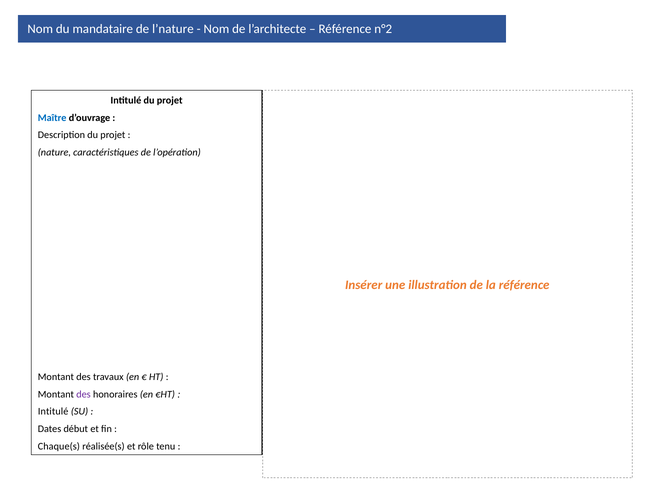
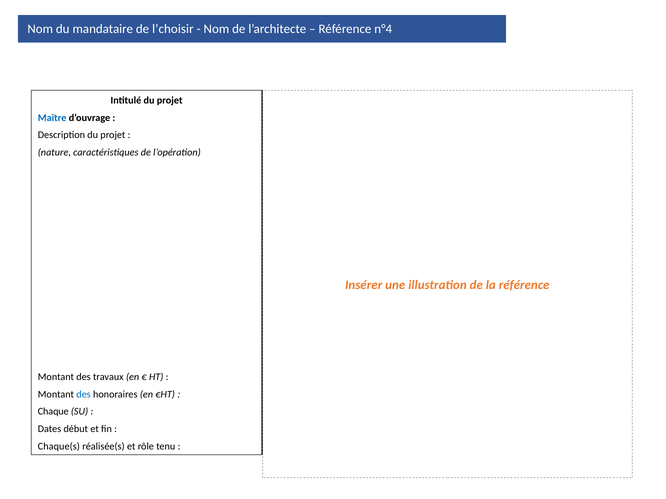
l’nature: l’nature -> l’choisir
n°2: n°2 -> n°4
des at (84, 395) colour: purple -> blue
Intitulé at (53, 412): Intitulé -> Chaque
